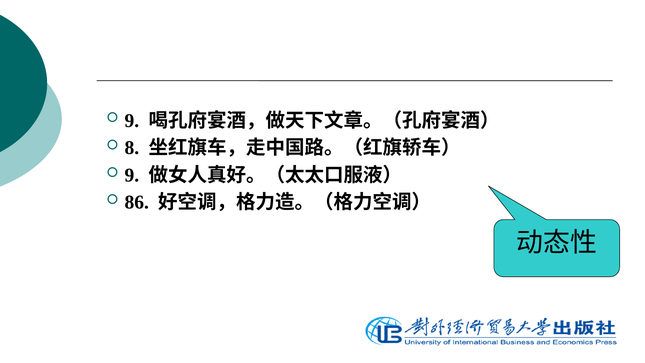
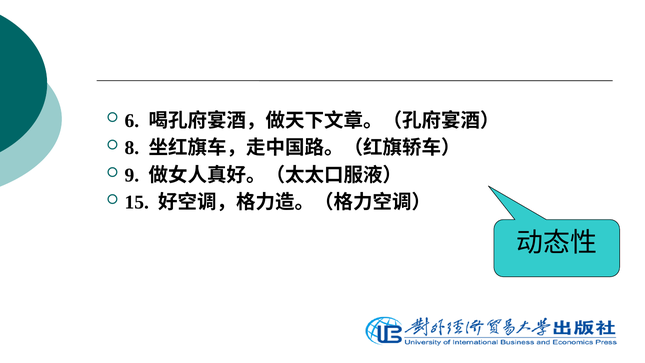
9 at (132, 121): 9 -> 6
86: 86 -> 15
